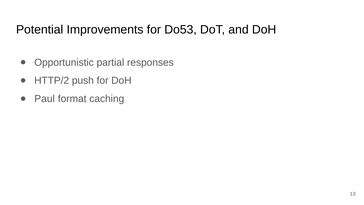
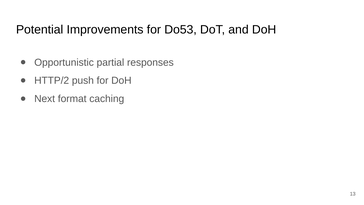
Paul: Paul -> Next
